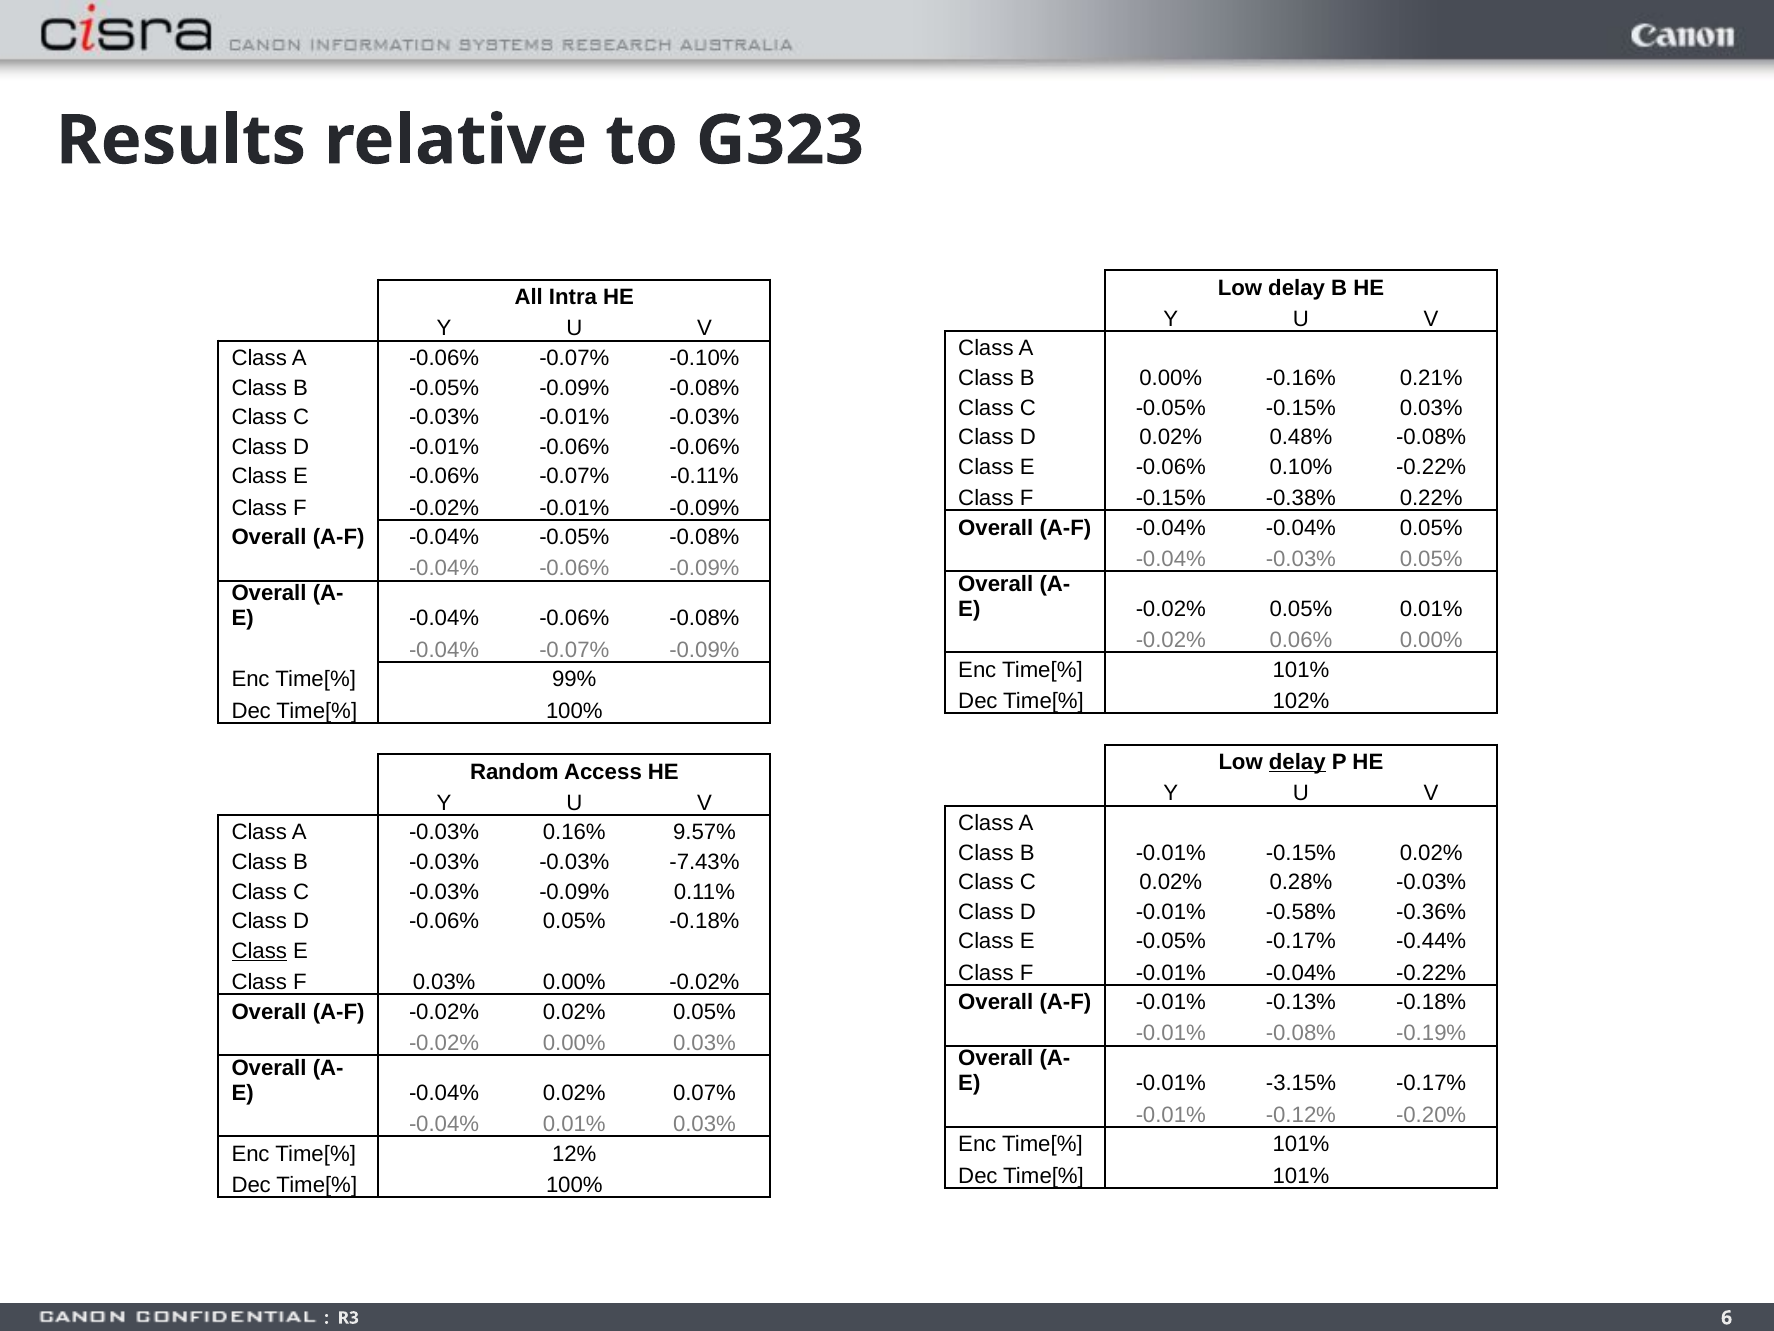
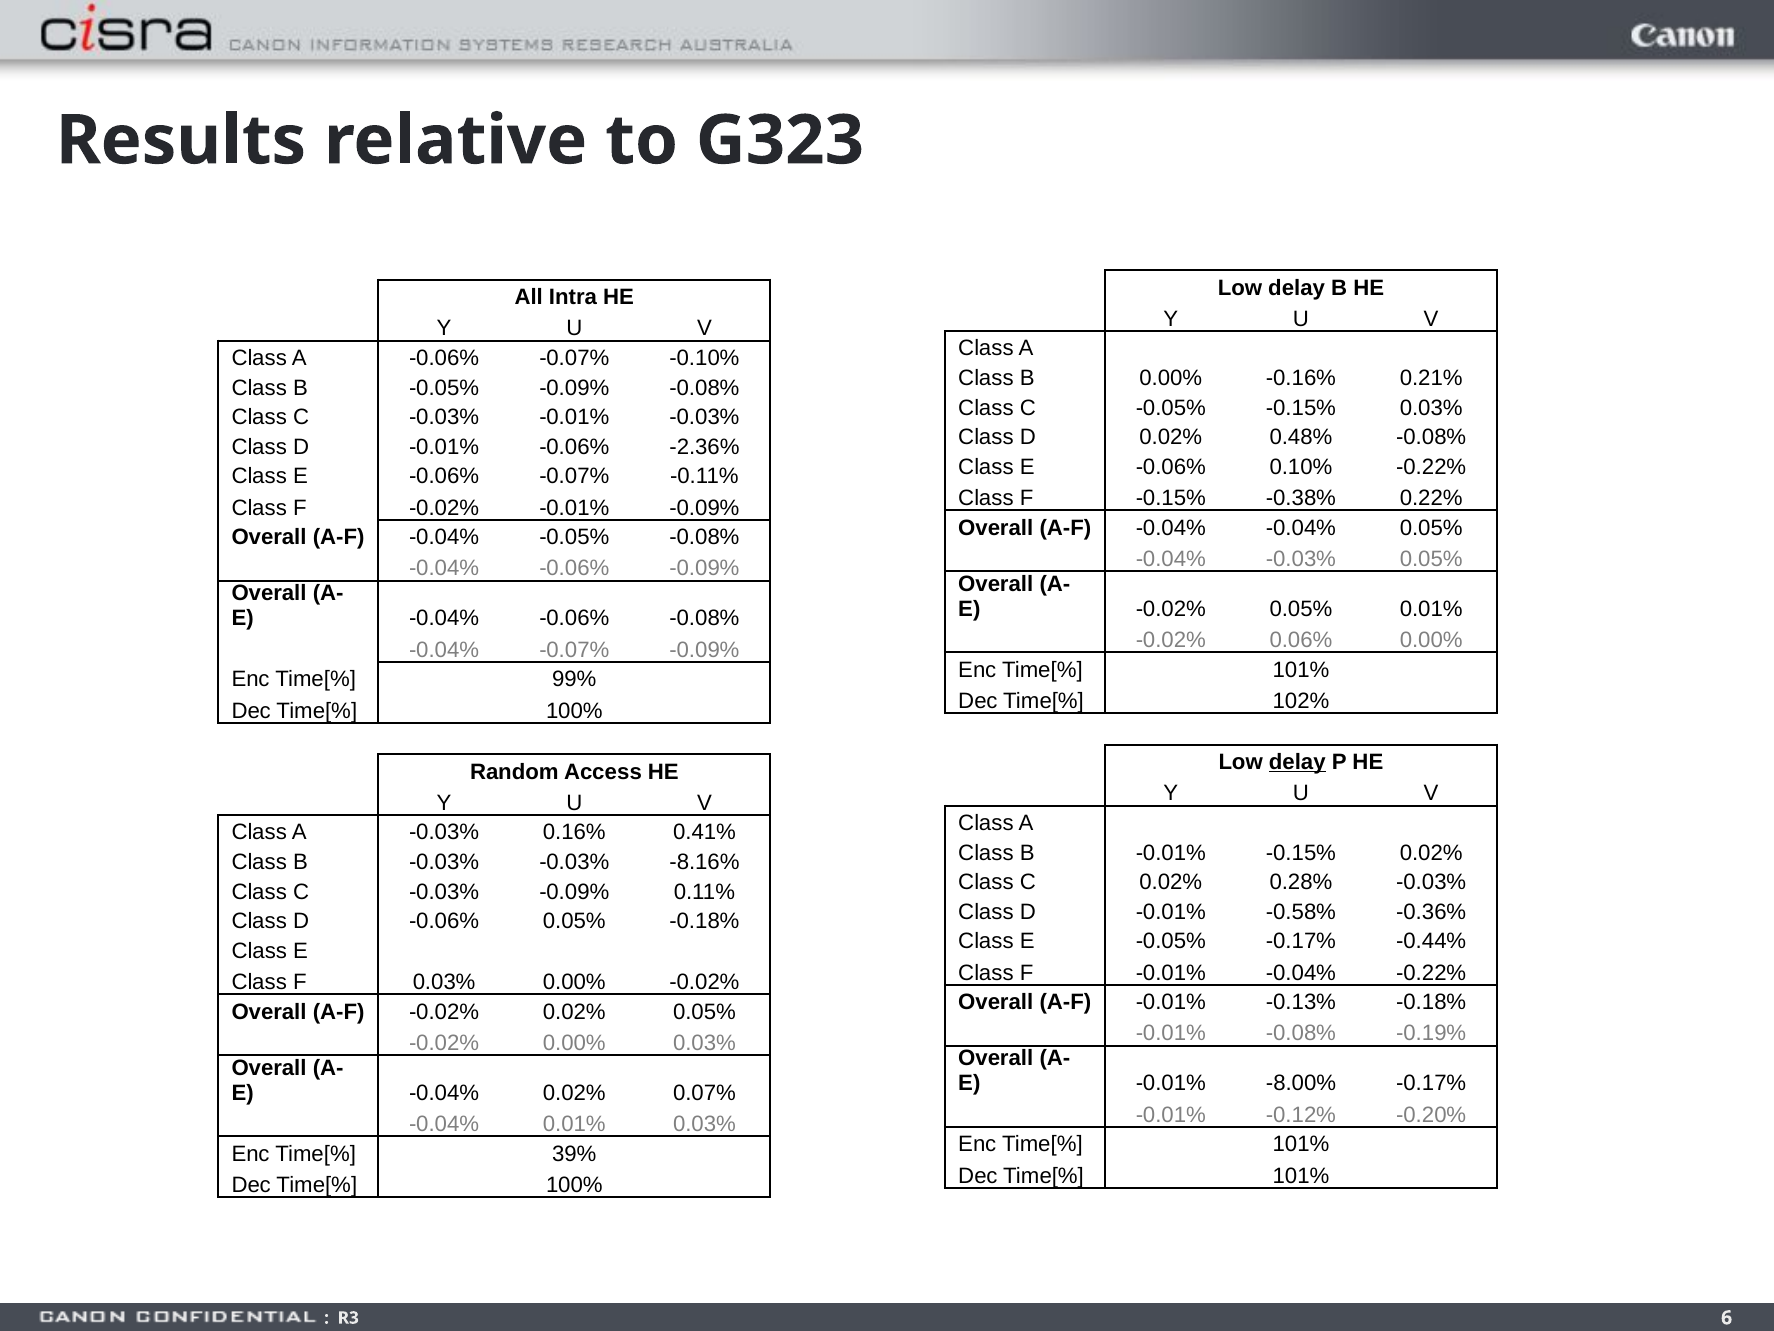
-0.06% -0.06%: -0.06% -> -2.36%
9.57%: 9.57% -> 0.41%
-7.43%: -7.43% -> -8.16%
Class at (259, 950) underline: present -> none
-3.15%: -3.15% -> -8.00%
12%: 12% -> 39%
